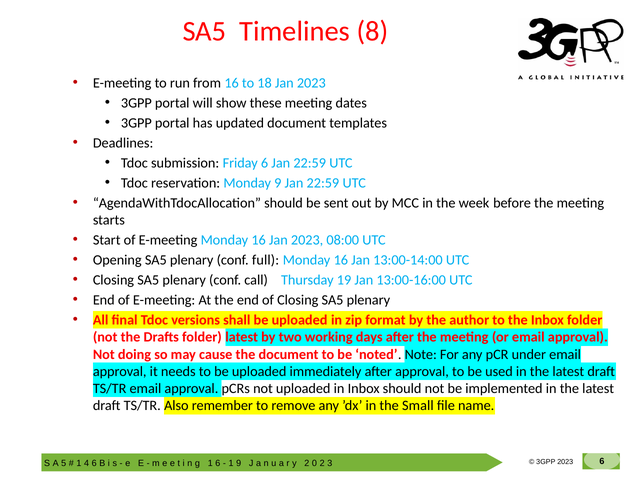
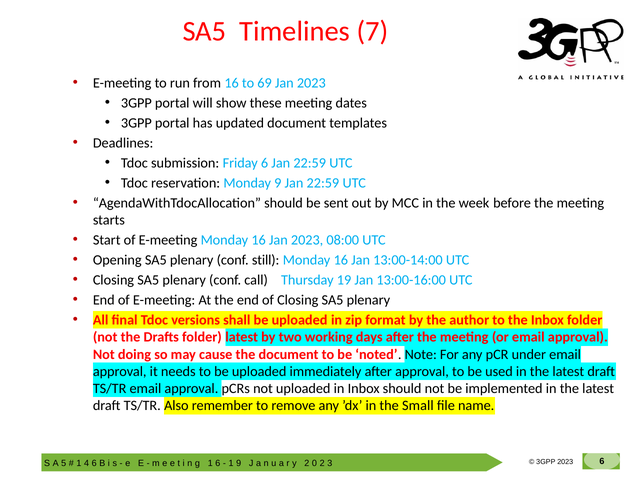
8: 8 -> 7
18: 18 -> 69
full: full -> still
